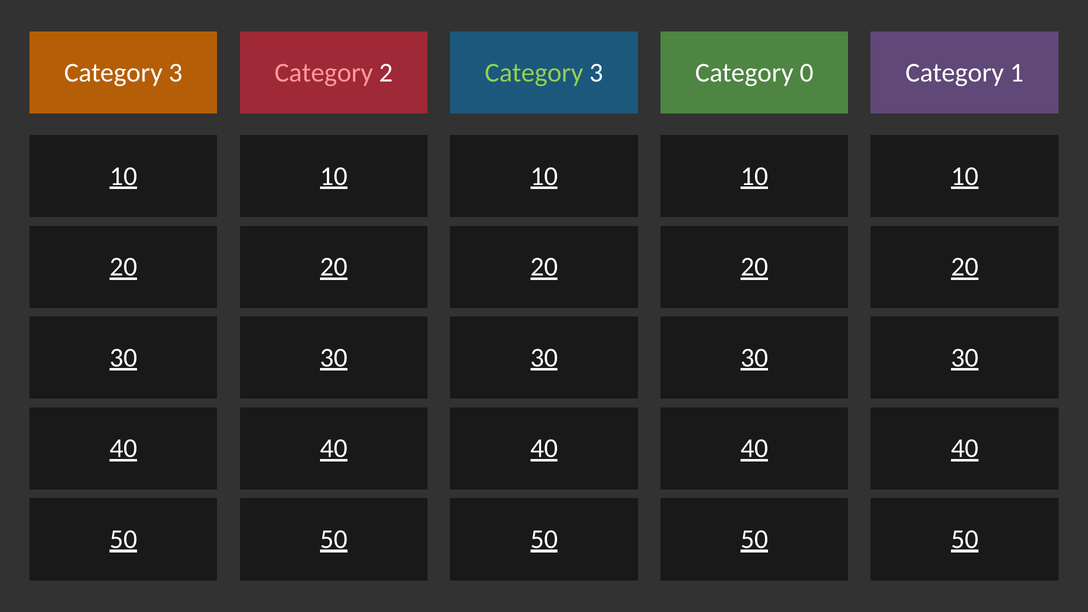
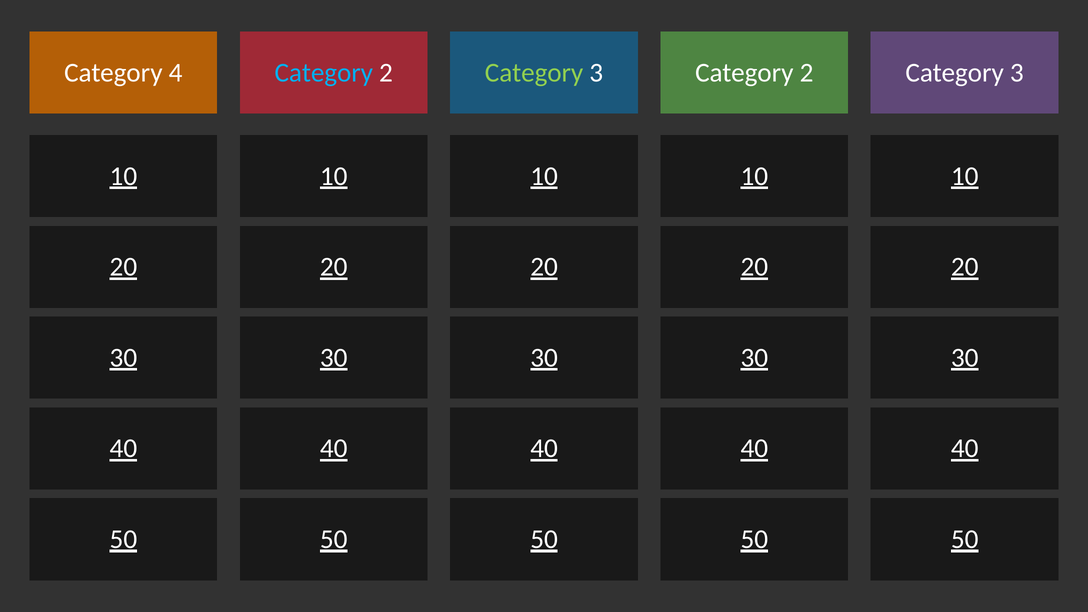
3 at (176, 73): 3 -> 4
Category at (324, 73) colour: pink -> light blue
0 at (807, 73): 0 -> 2
1 at (1017, 73): 1 -> 3
